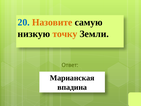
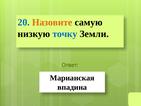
точку colour: orange -> blue
